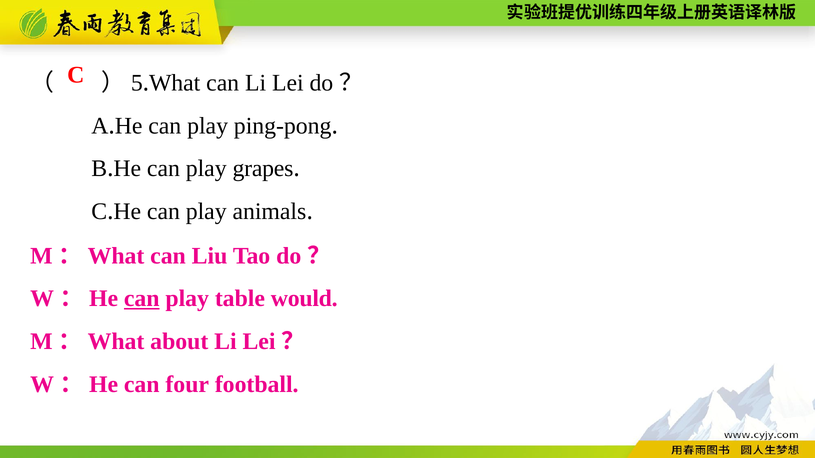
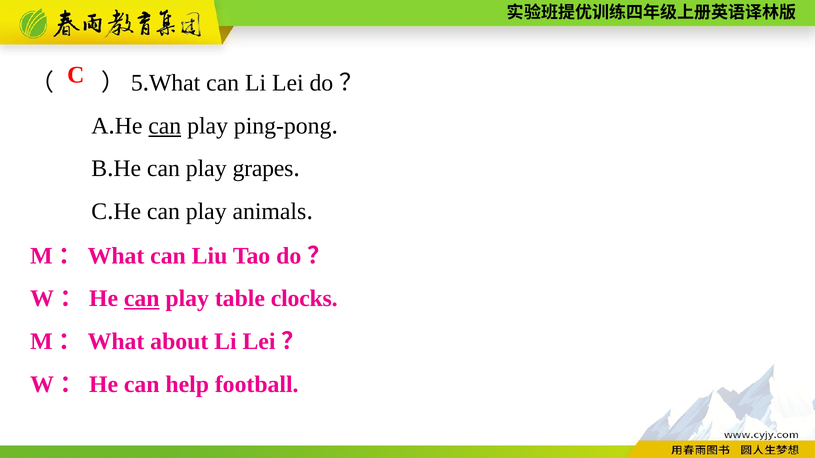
can at (165, 126) underline: none -> present
would: would -> clocks
four: four -> help
